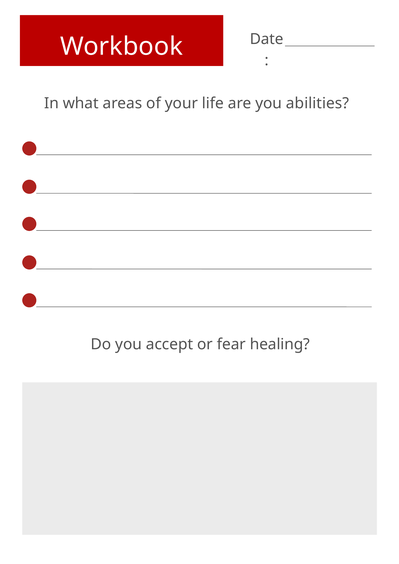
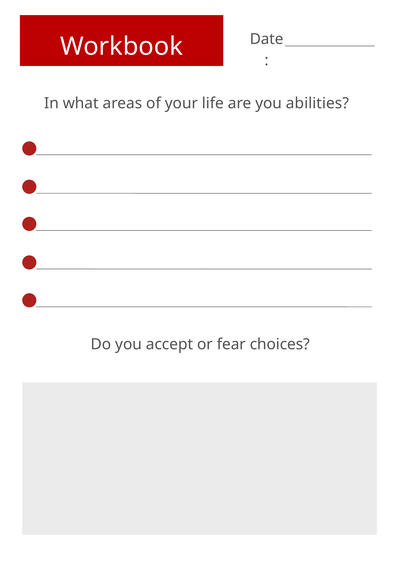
healing: healing -> choices
